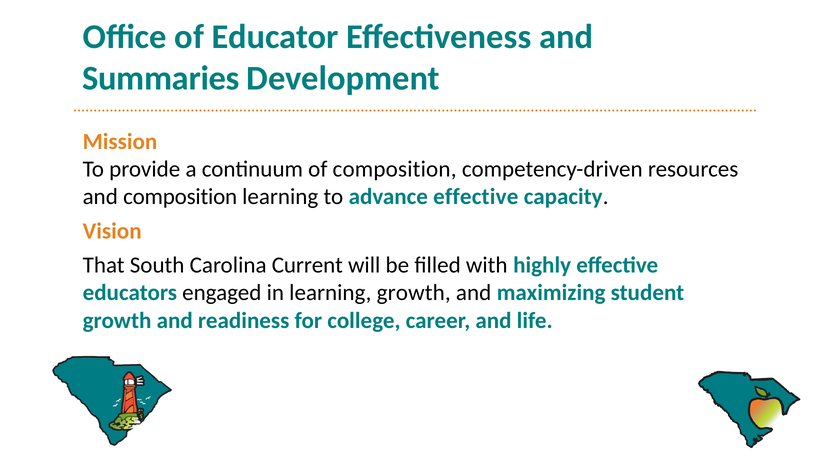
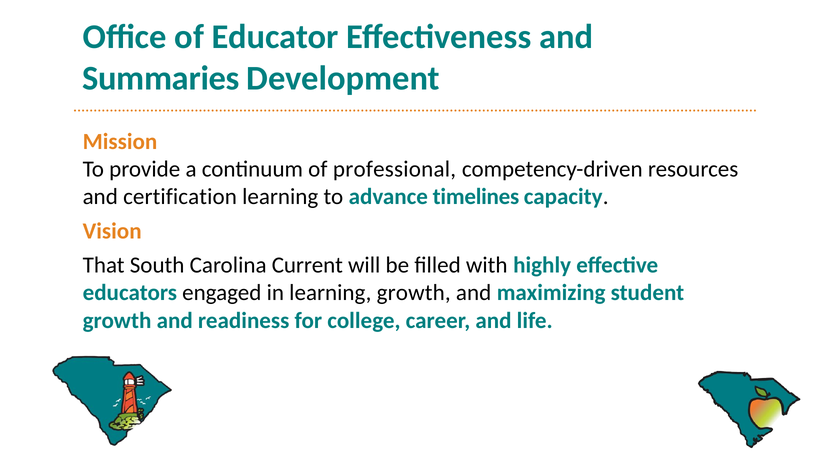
of composition: composition -> professional
and composition: composition -> certification
advance effective: effective -> timelines
